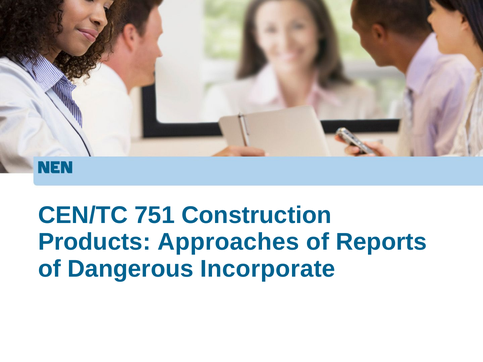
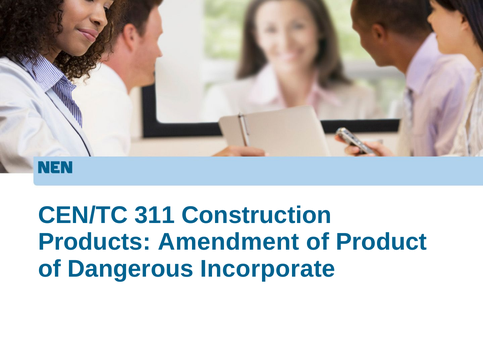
751: 751 -> 311
Approaches: Approaches -> Amendment
Reports: Reports -> Product
